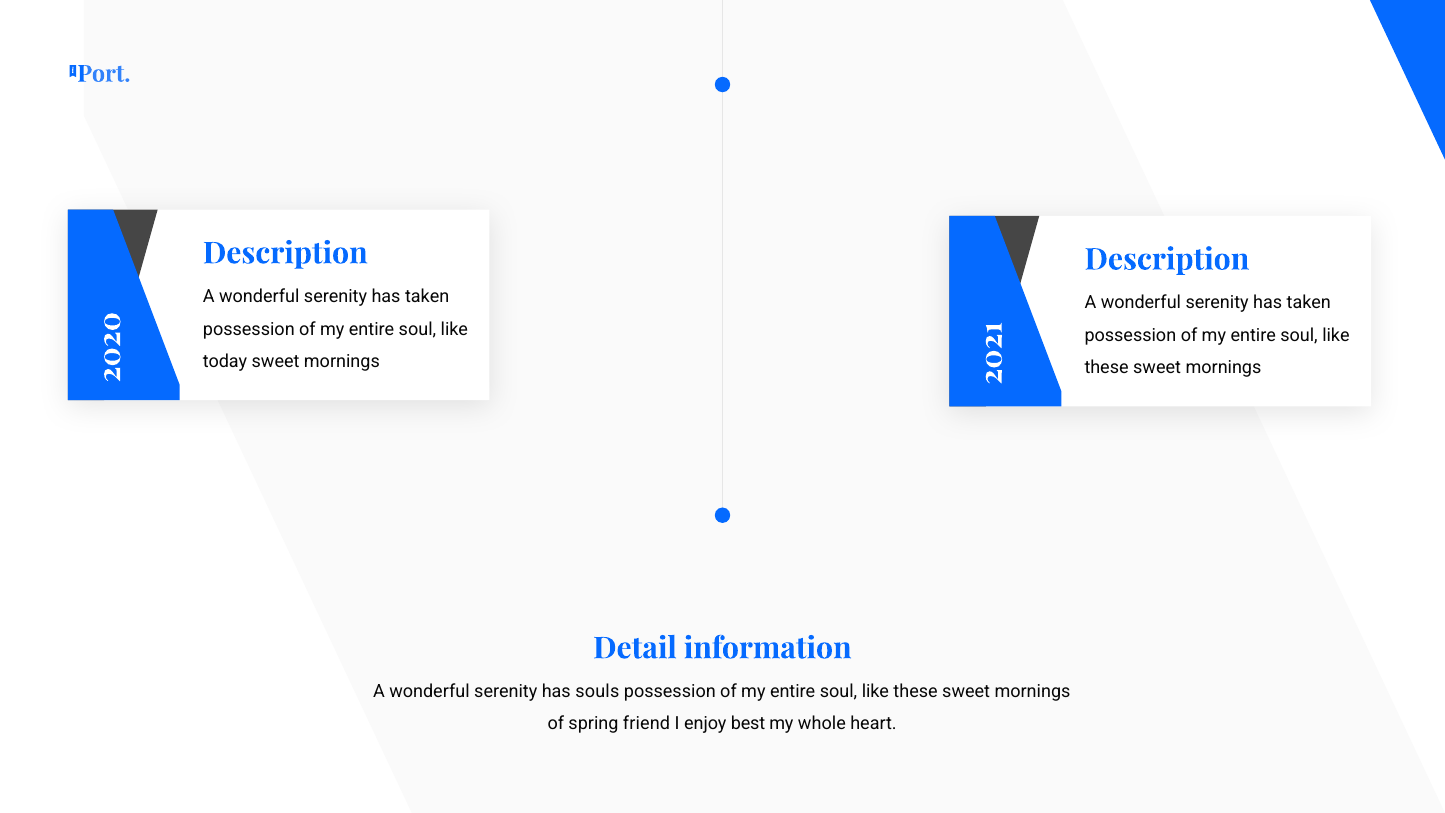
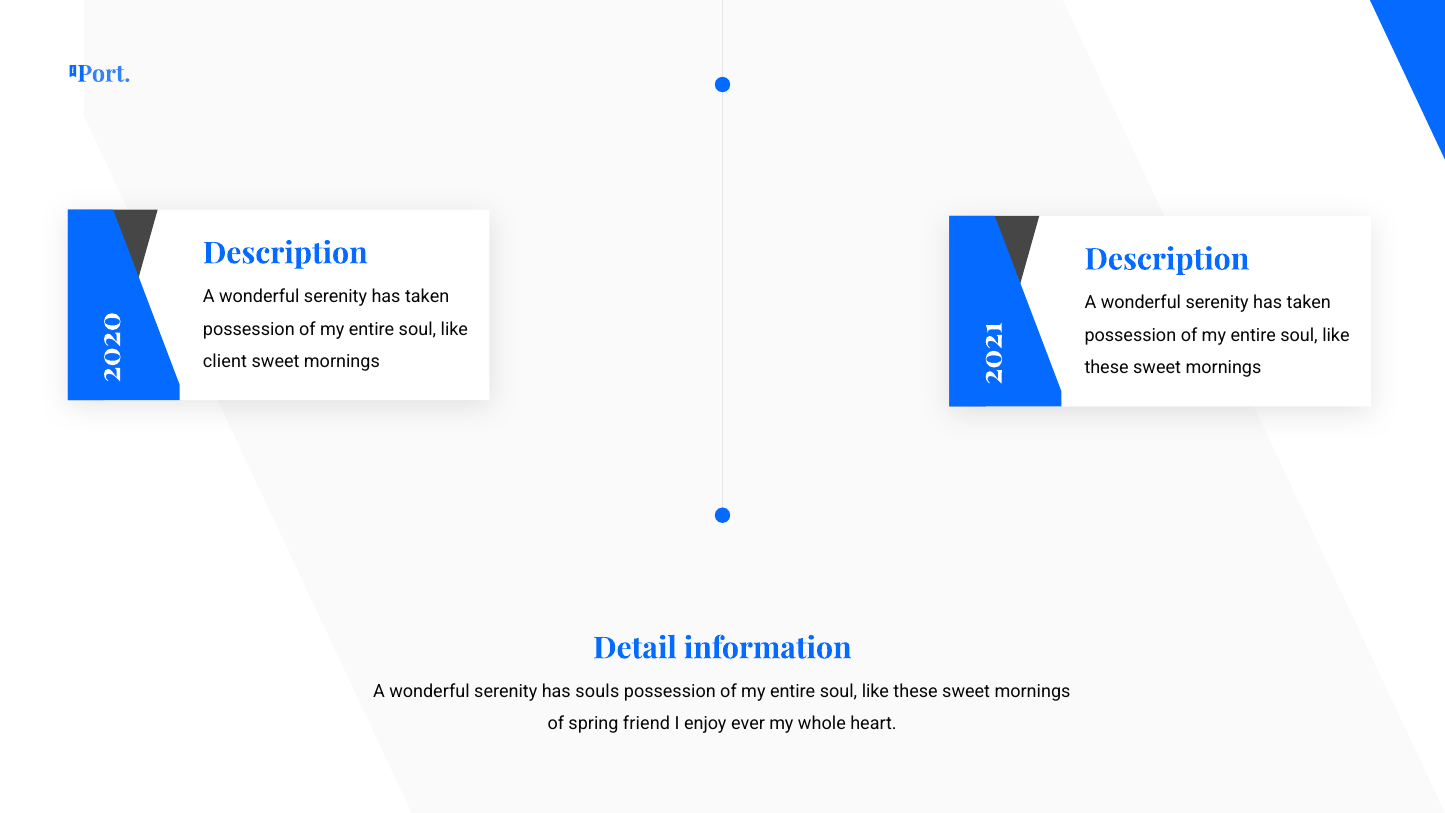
today: today -> client
best: best -> ever
